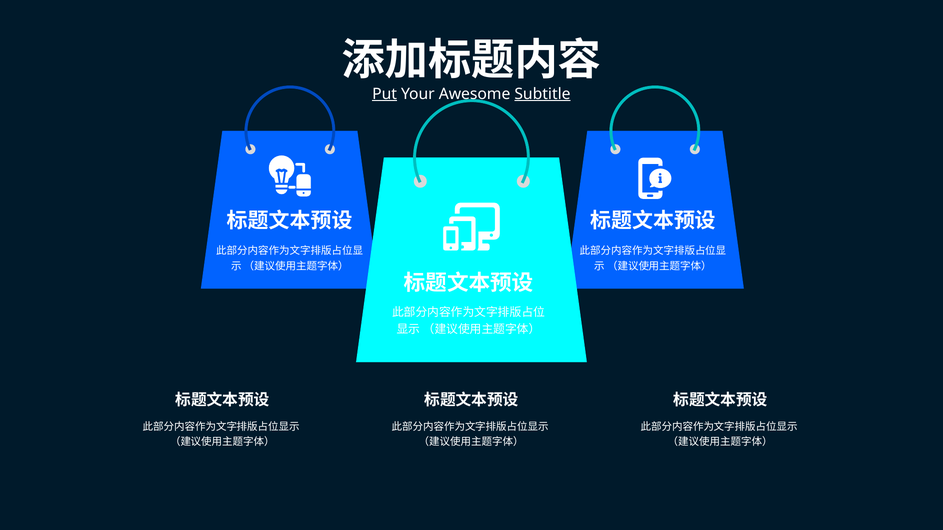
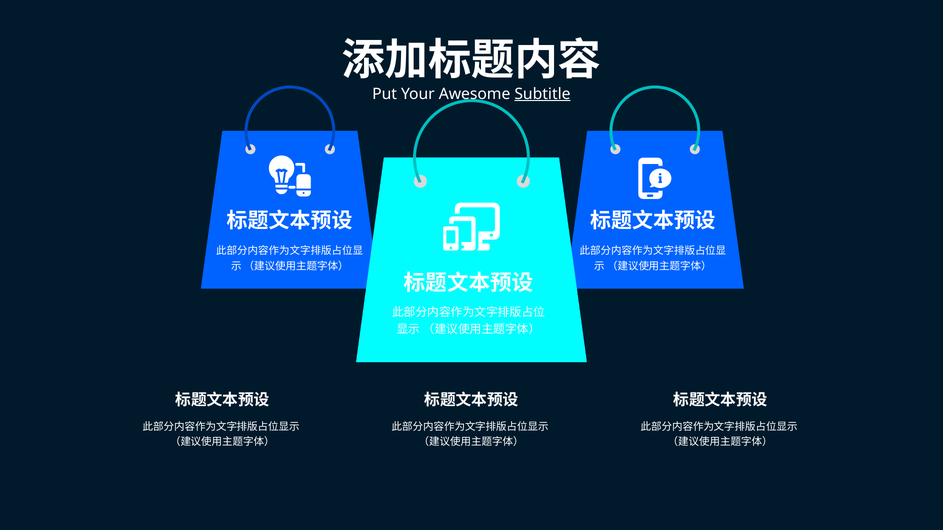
Put underline: present -> none
